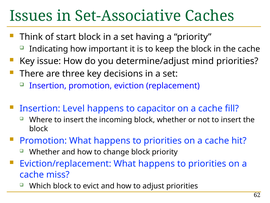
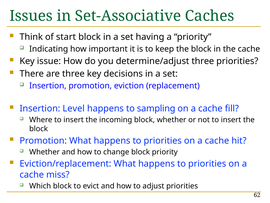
determine/adjust mind: mind -> three
capacitor: capacitor -> sampling
